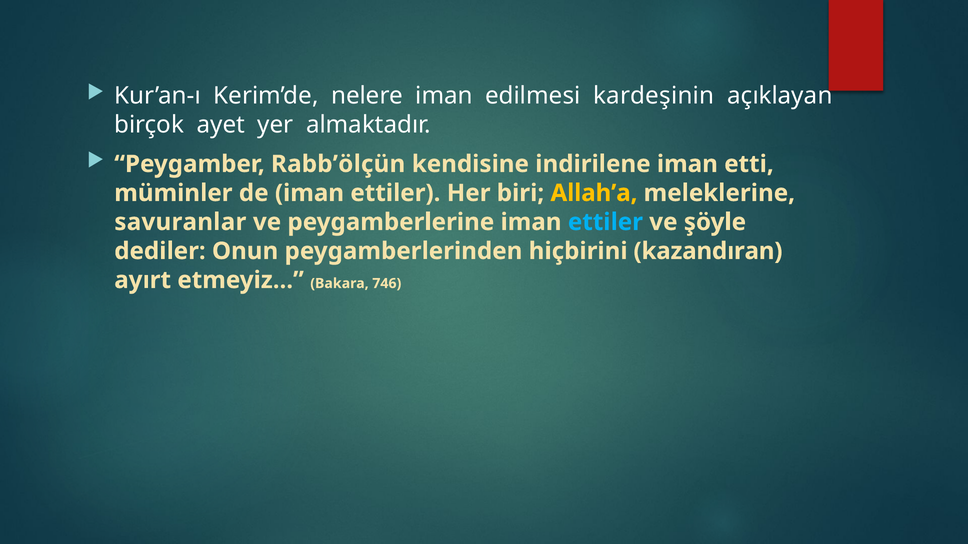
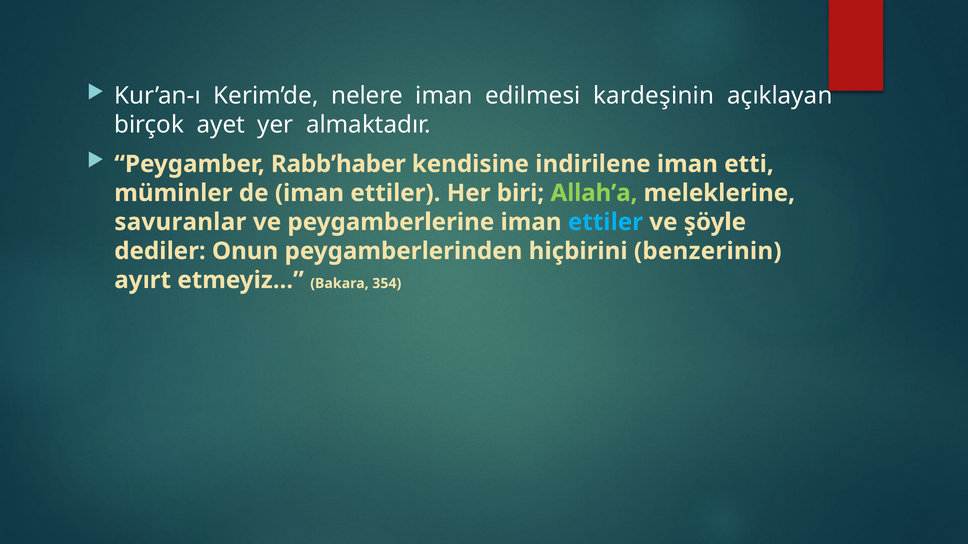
Rabb’ölçün: Rabb’ölçün -> Rabb’haber
Allah’a colour: yellow -> light green
kazandıran: kazandıran -> benzerinin
746: 746 -> 354
